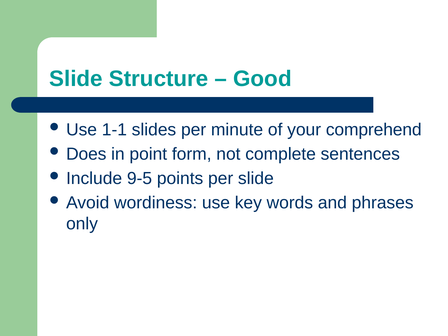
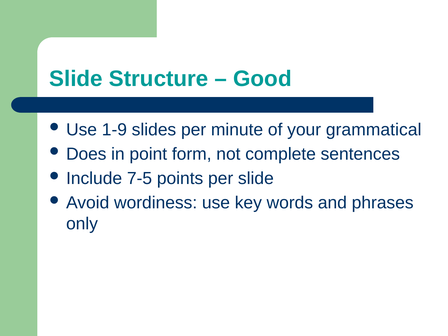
1-1: 1-1 -> 1-9
comprehend: comprehend -> grammatical
9-5: 9-5 -> 7-5
